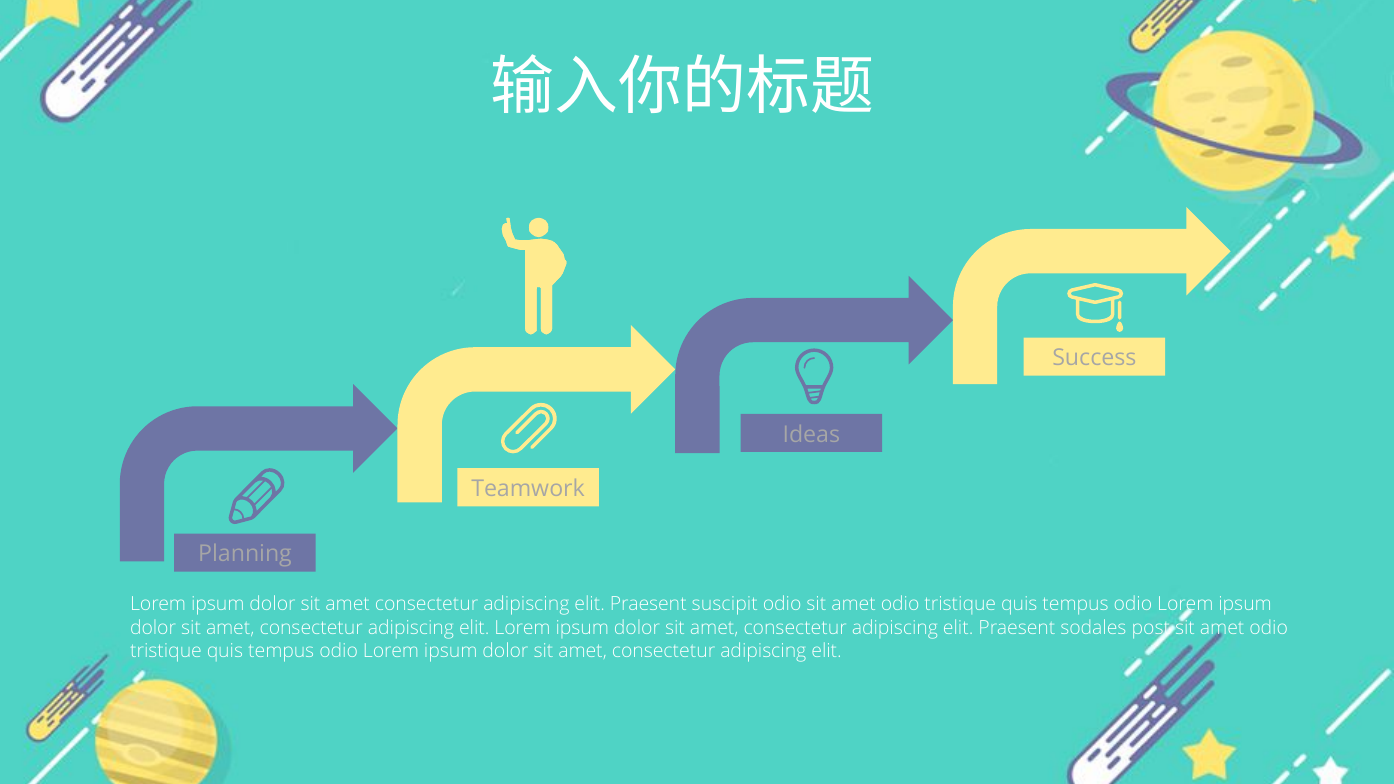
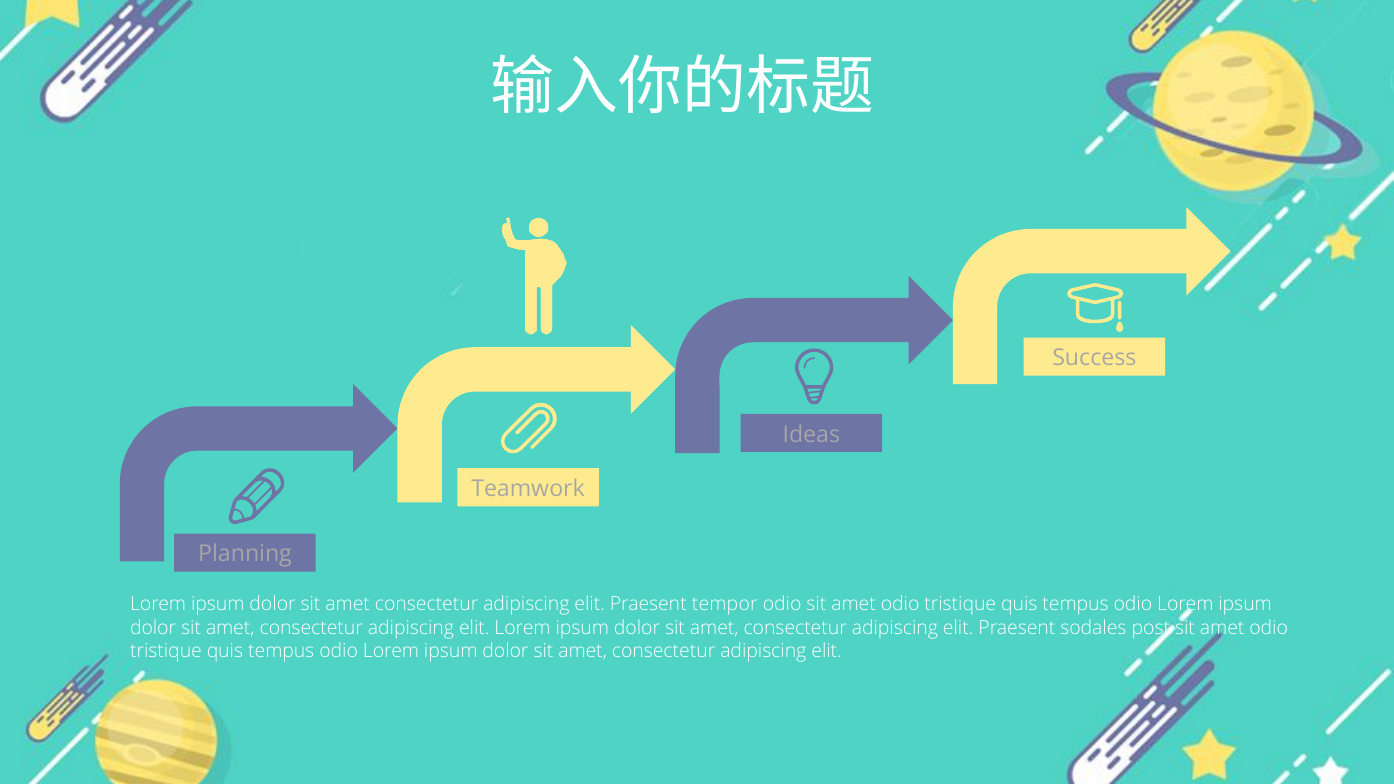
suscipit: suscipit -> tempor
